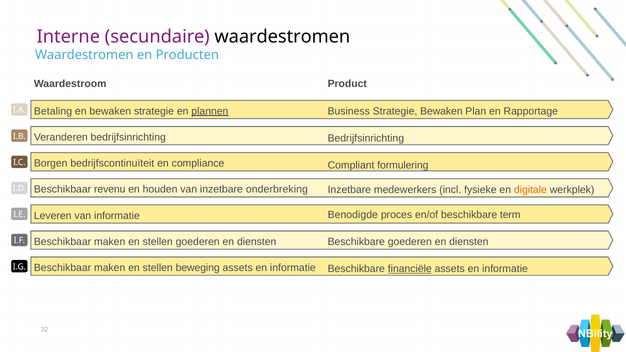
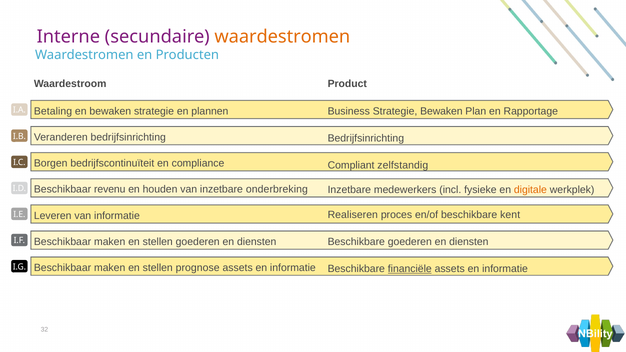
waardestromen at (282, 37) colour: black -> orange
plannen underline: present -> none
formulering: formulering -> zelfstandig
Benodigde: Benodigde -> Realiseren
term: term -> kent
beweging: beweging -> prognose
